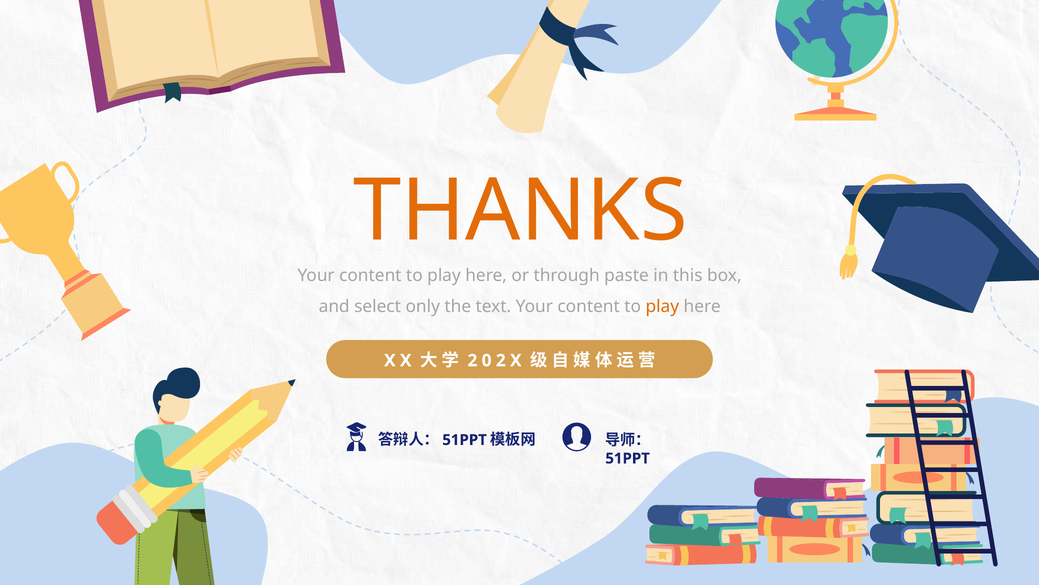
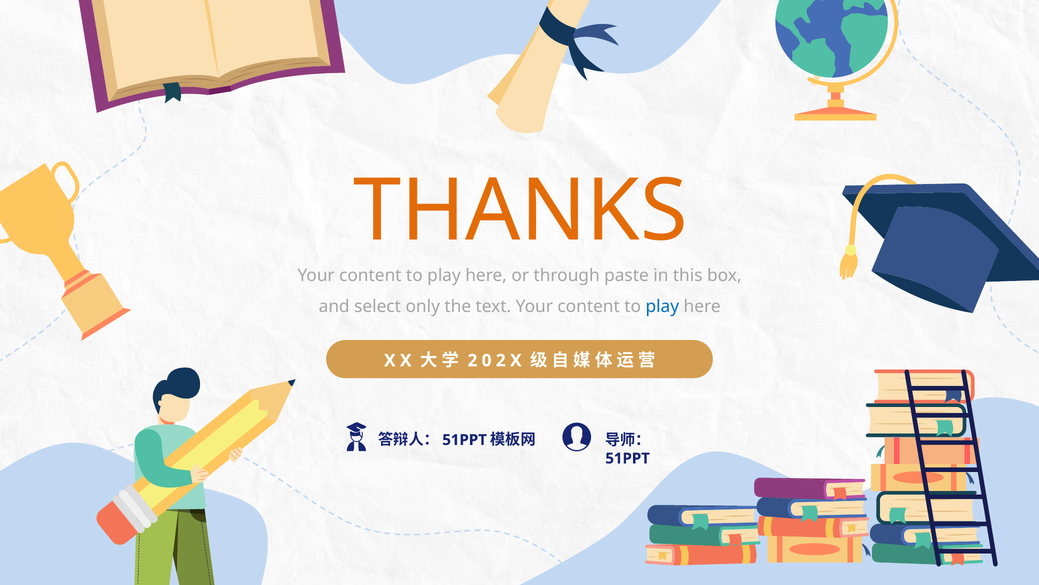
play at (662, 306) colour: orange -> blue
